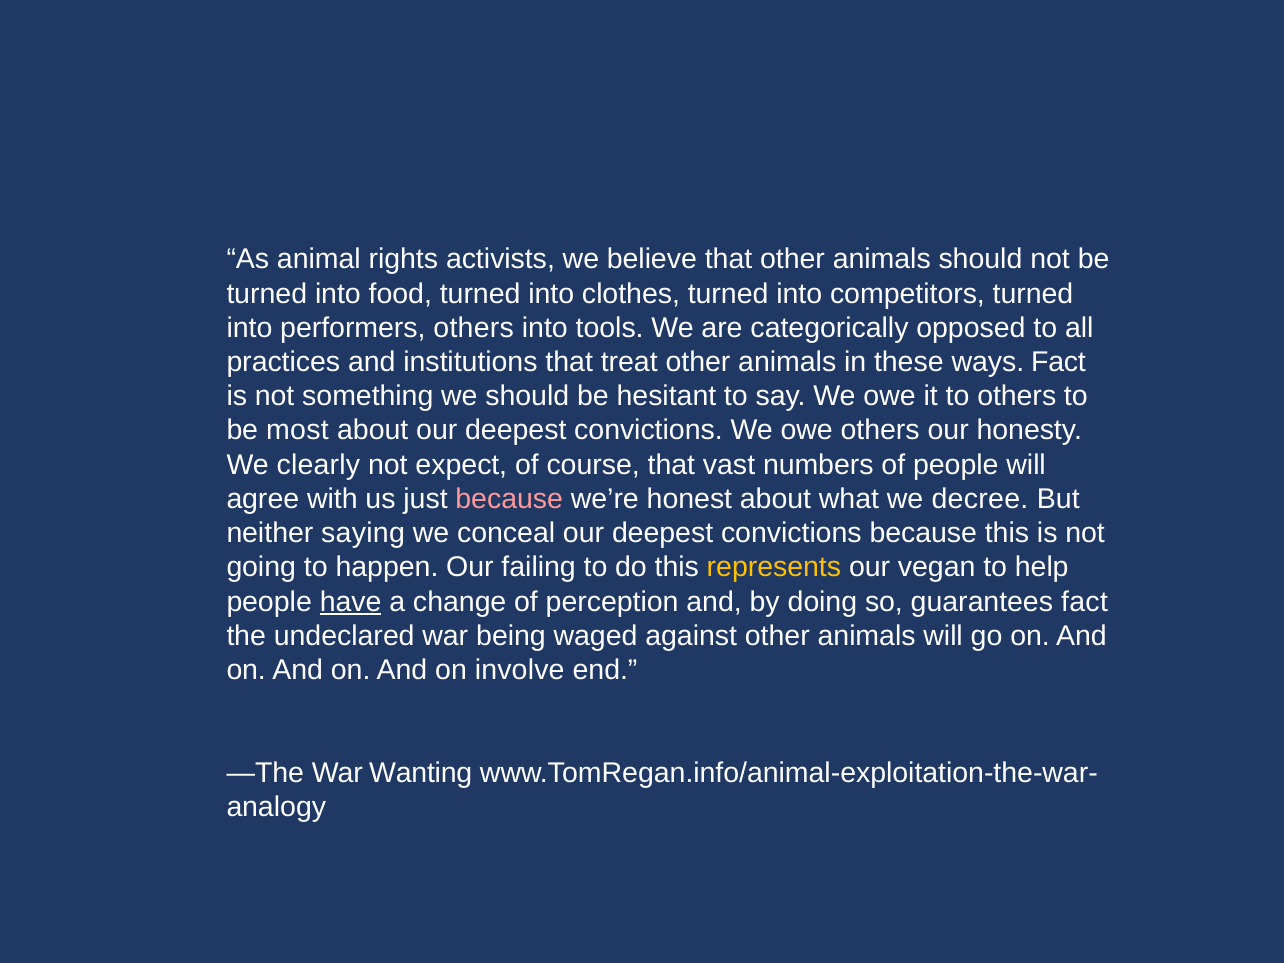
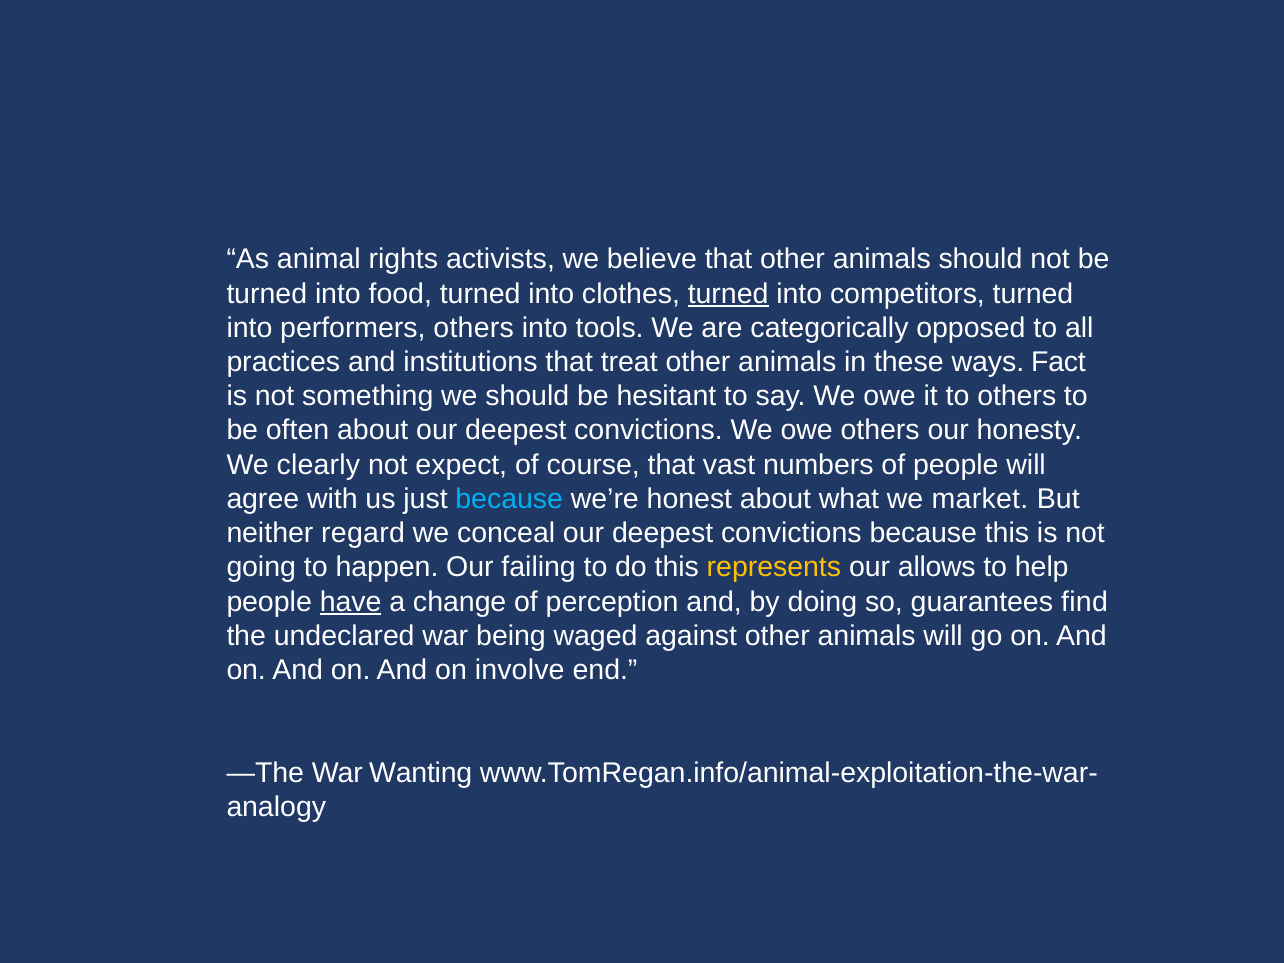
turned at (728, 294) underline: none -> present
most: most -> often
because at (509, 499) colour: pink -> light blue
decree: decree -> market
saying: saying -> regard
vegan: vegan -> allows
guarantees fact: fact -> find
